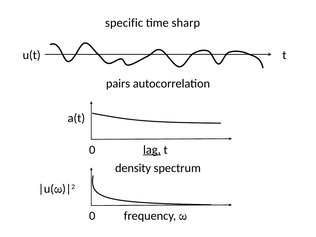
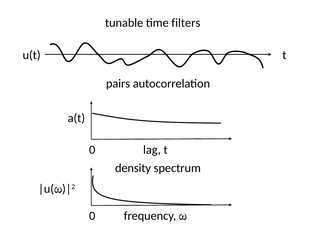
specific: specific -> tunable
sharp: sharp -> filters
lag underline: present -> none
